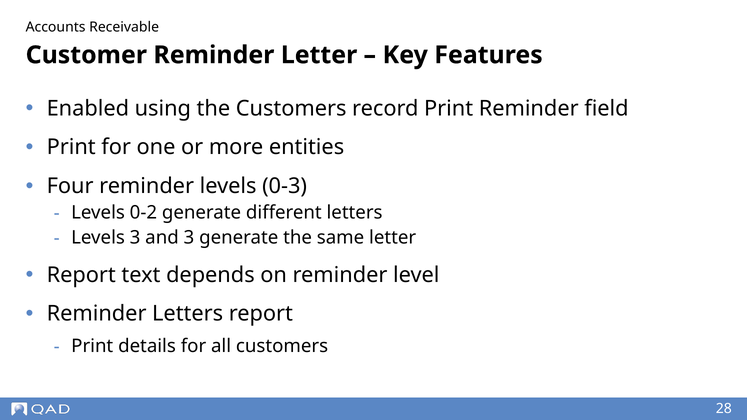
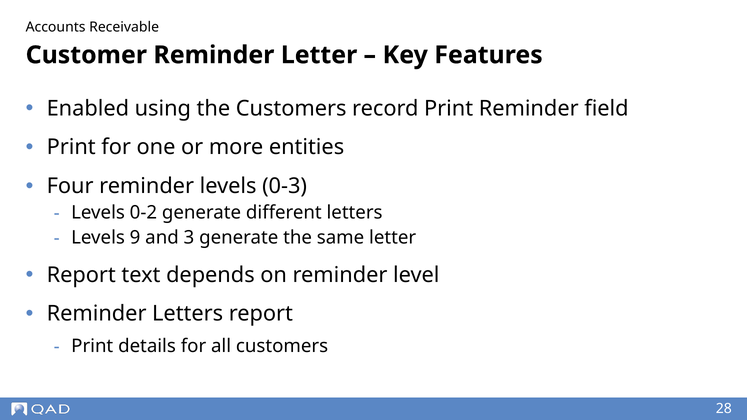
Levels 3: 3 -> 9
